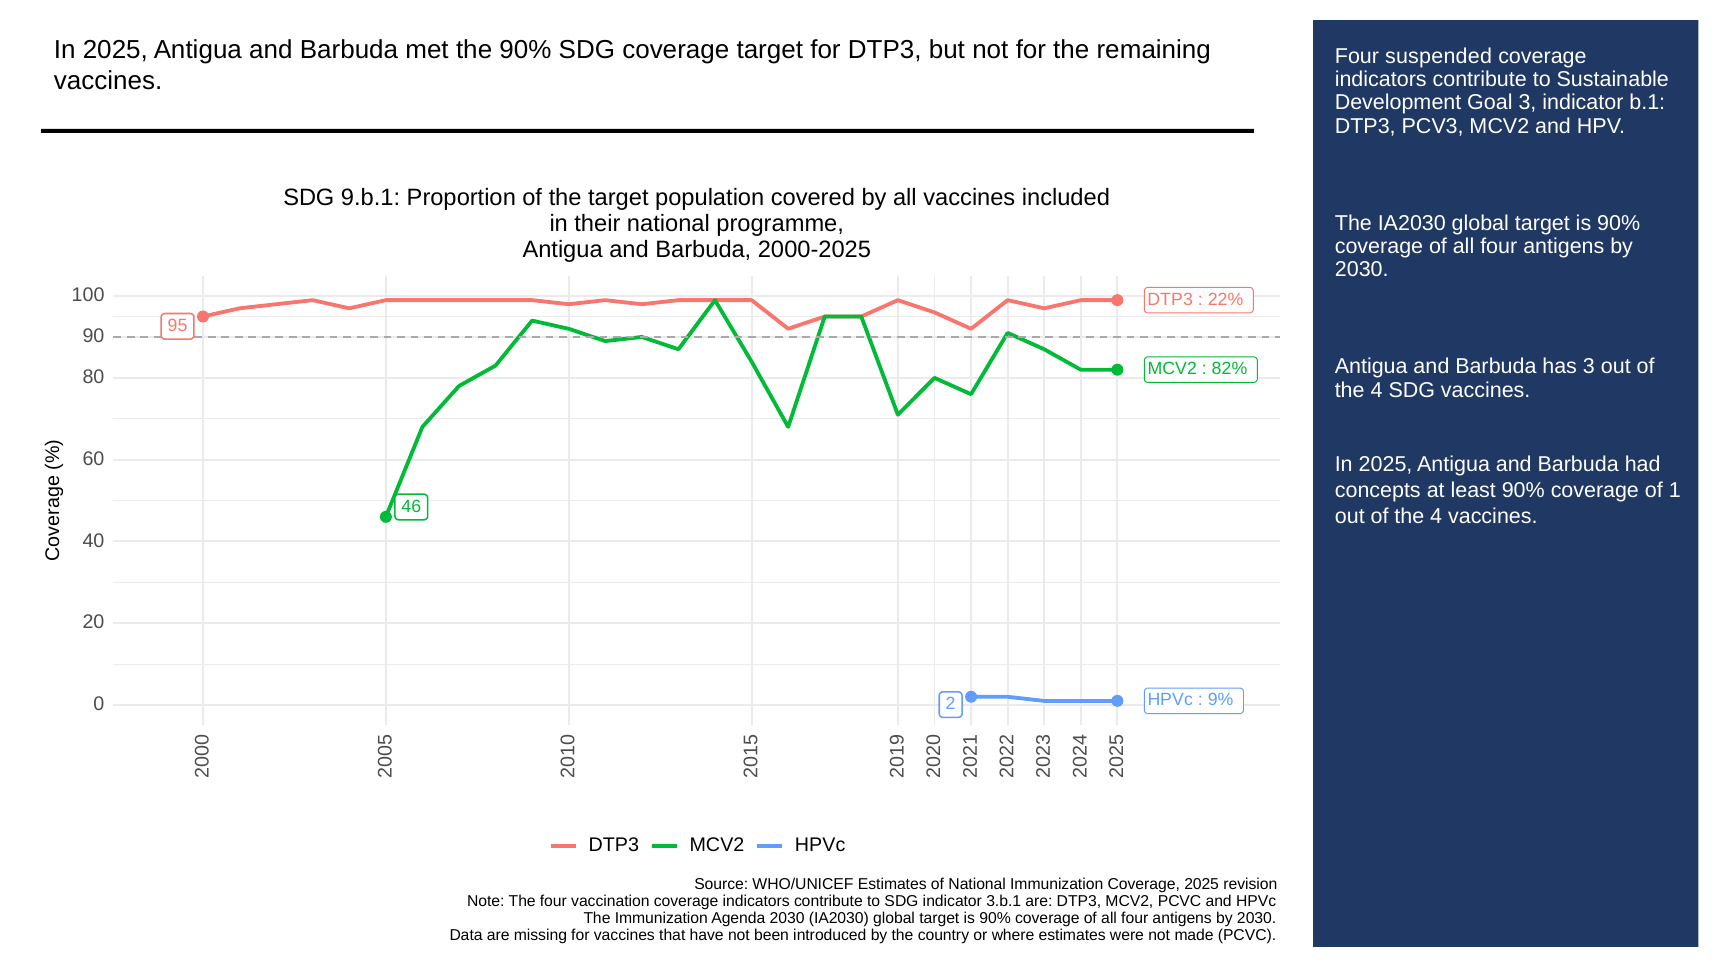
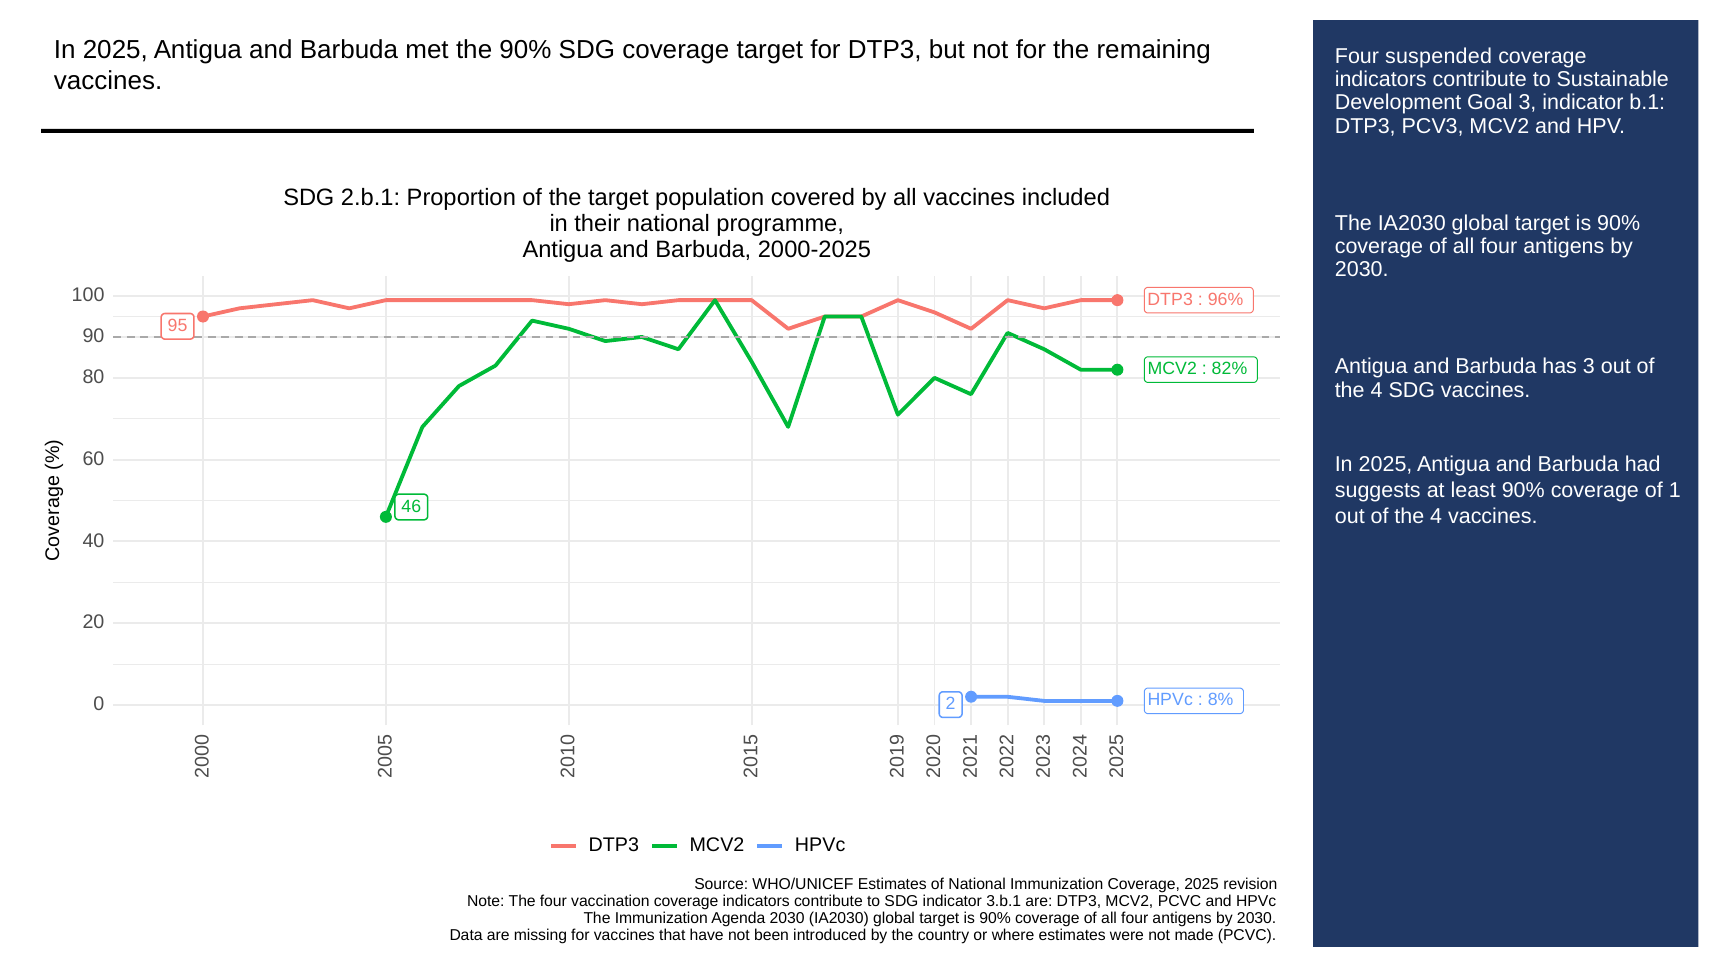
9.b.1: 9.b.1 -> 2.b.1
22%: 22% -> 96%
concepts: concepts -> suggests
9%: 9% -> 8%
